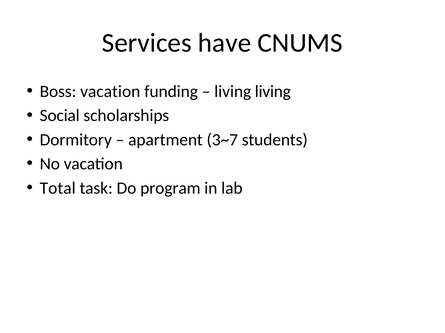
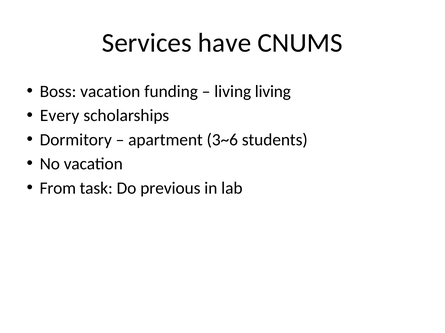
Social: Social -> Every
3~7: 3~7 -> 3~6
Total: Total -> From
program: program -> previous
